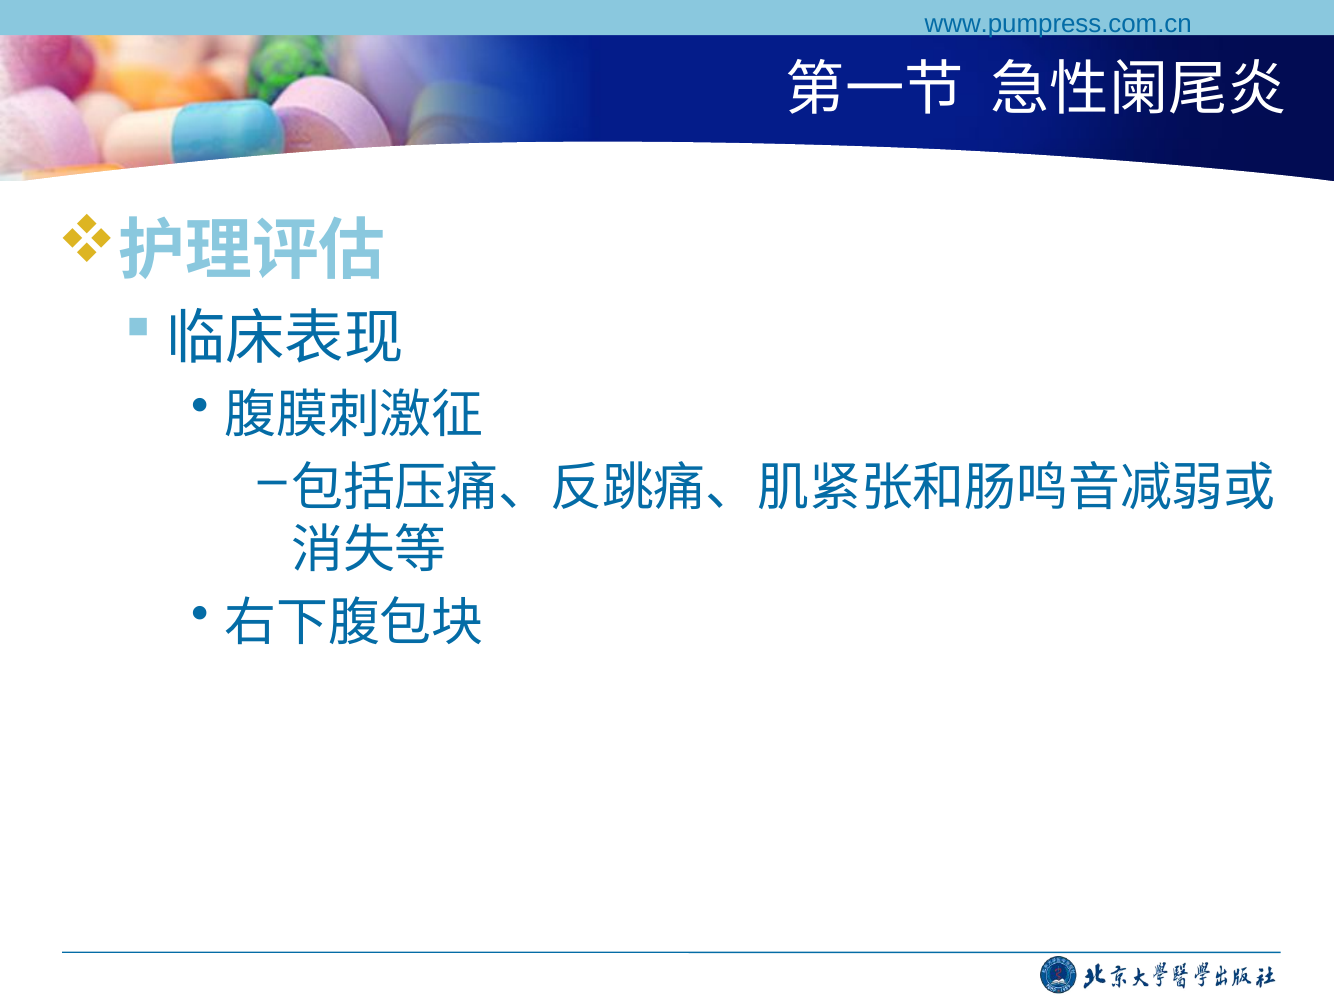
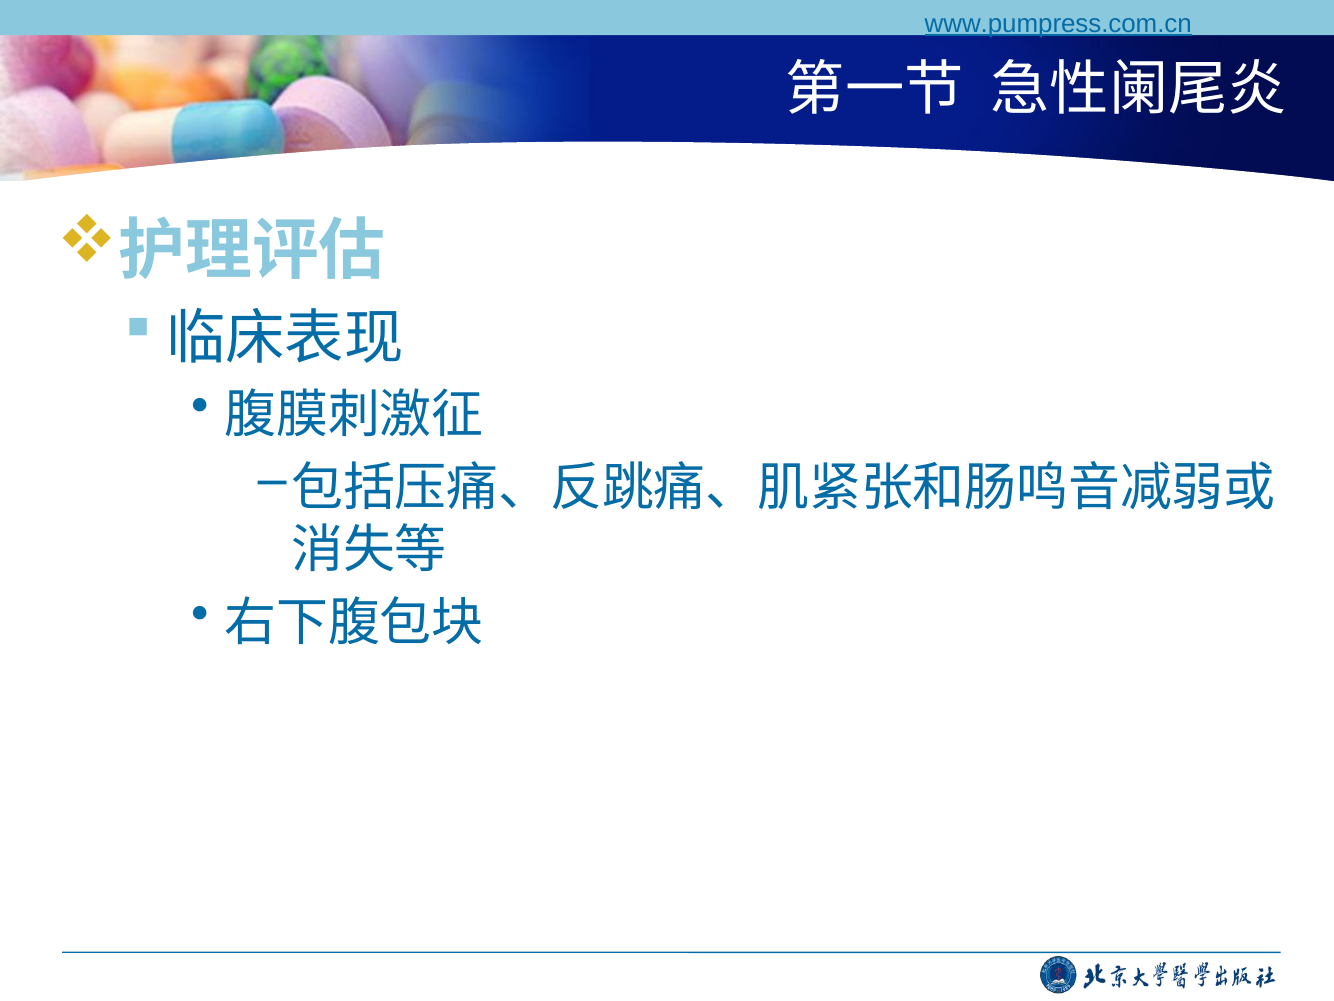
www.pumpress.com.cn underline: none -> present
